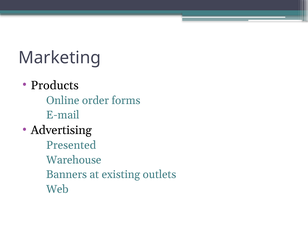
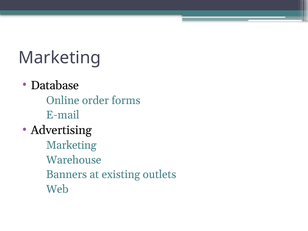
Products: Products -> Database
Presented at (71, 145): Presented -> Marketing
